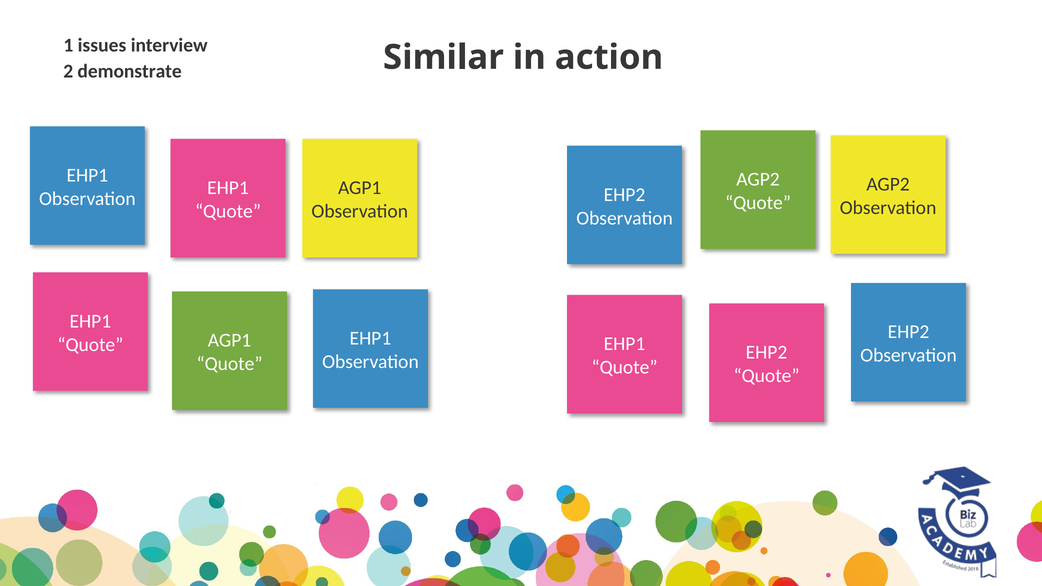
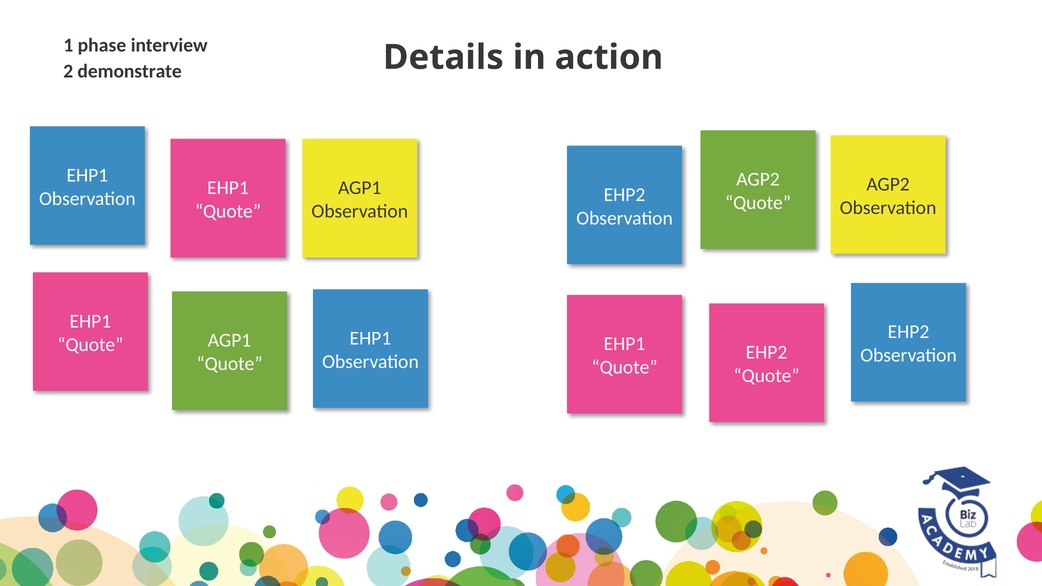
issues: issues -> phase
Similar: Similar -> Details
